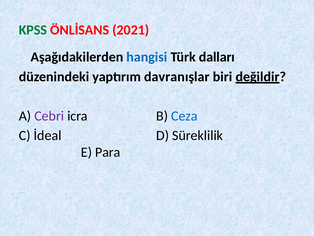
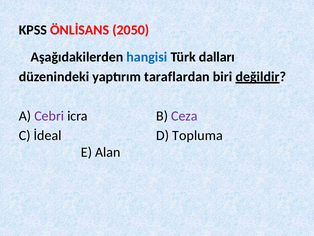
KPSS colour: green -> black
2021: 2021 -> 2050
davranışlar: davranışlar -> taraflardan
Ceza colour: blue -> purple
Süreklilik: Süreklilik -> Topluma
Para: Para -> Alan
